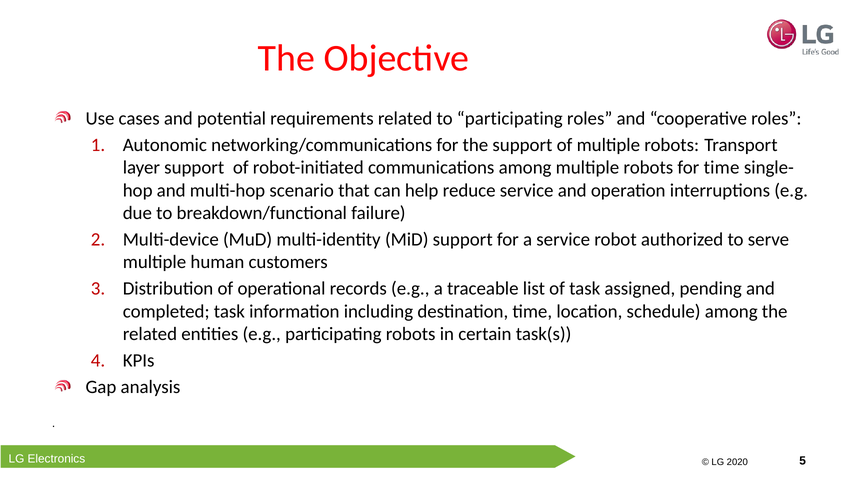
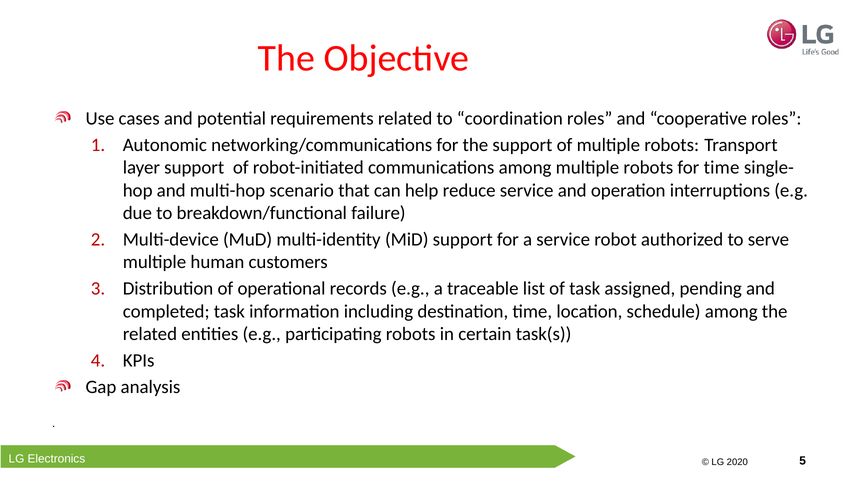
to participating: participating -> coordination
